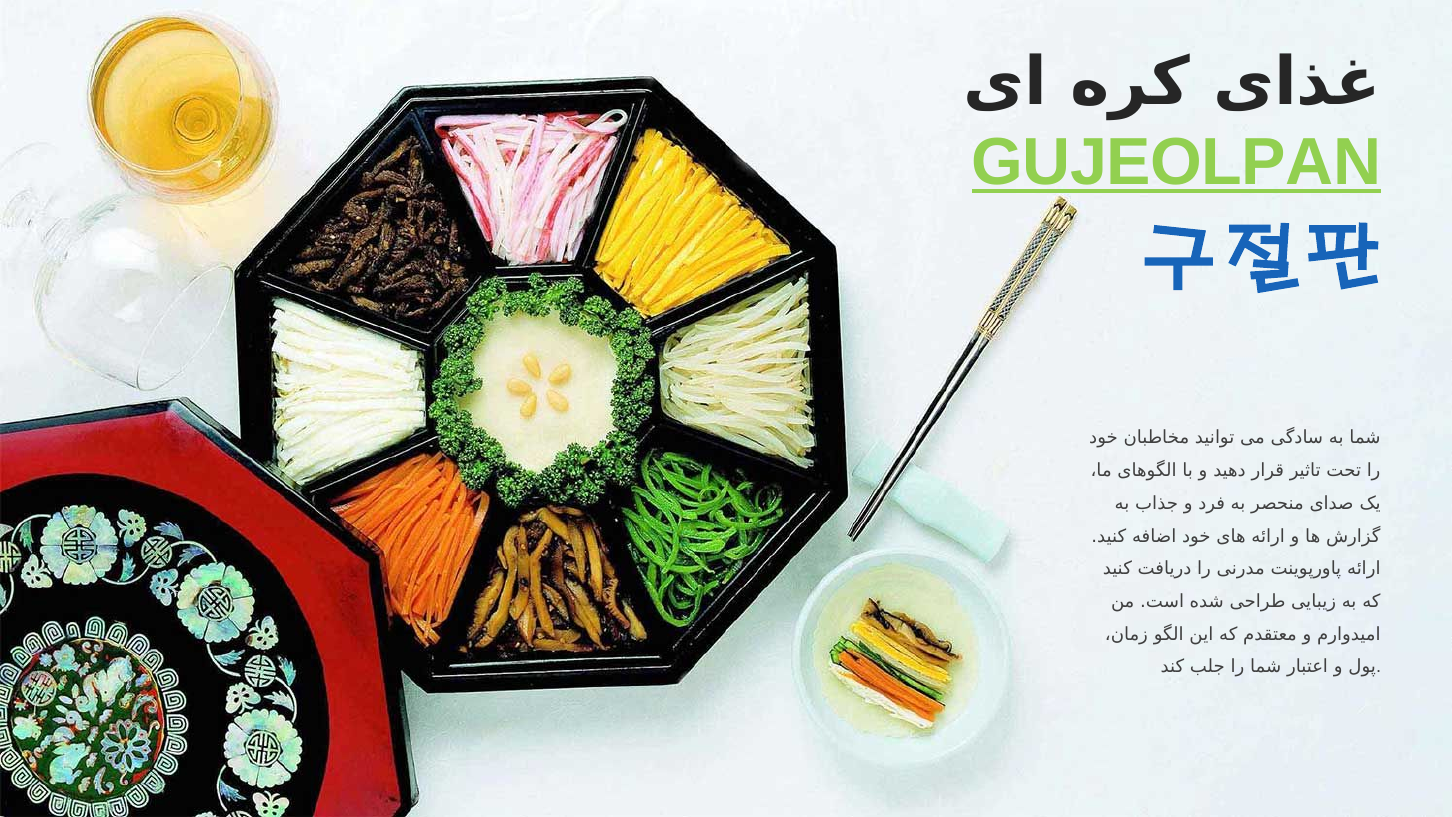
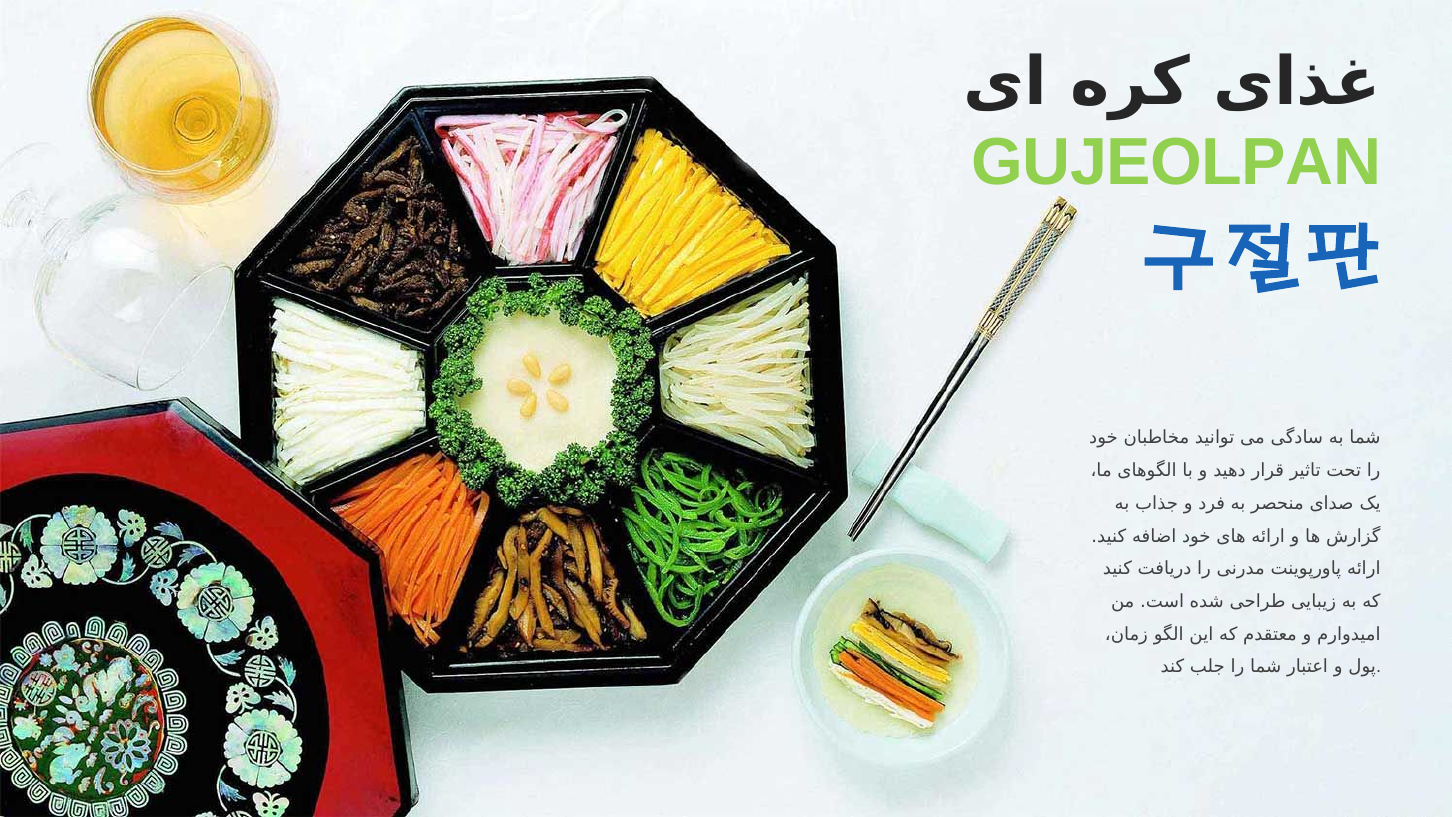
GUJEOLPAN underline: present -> none
